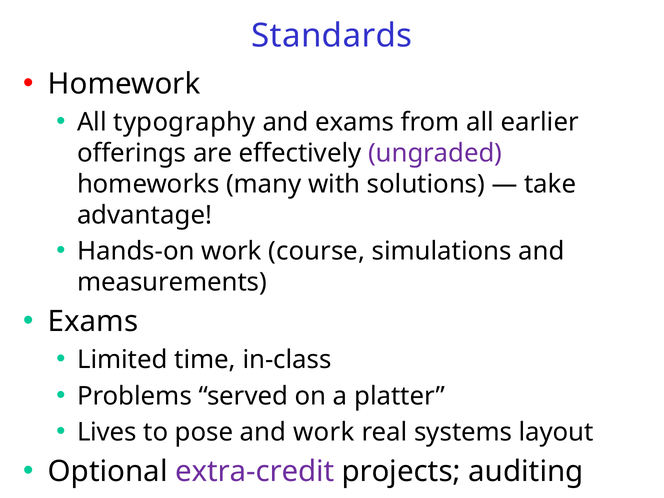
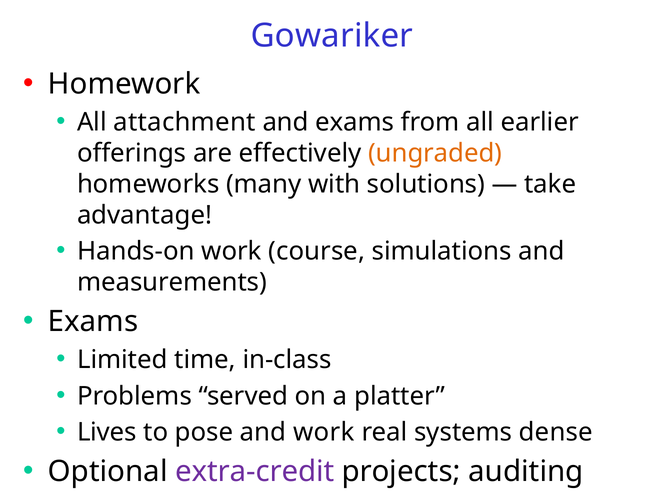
Standards: Standards -> Gowariker
typography: typography -> attachment
ungraded colour: purple -> orange
layout: layout -> dense
